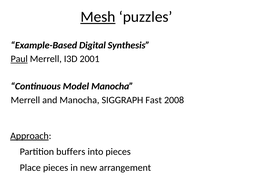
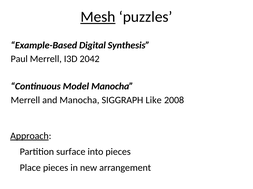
Paul underline: present -> none
2001: 2001 -> 2042
Fast: Fast -> Like
buffers: buffers -> surface
